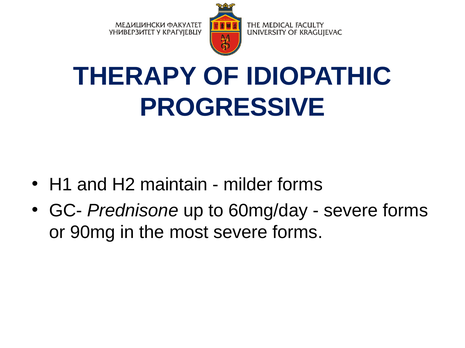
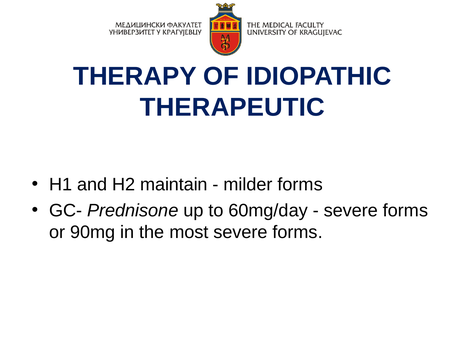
PROGRESSIVE: PROGRESSIVE -> THERAPEUTIC
